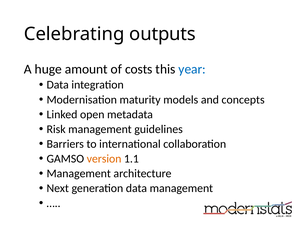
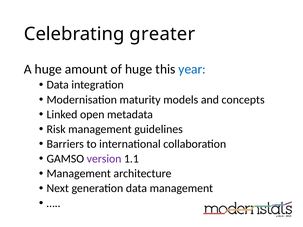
outputs: outputs -> greater
of costs: costs -> huge
version colour: orange -> purple
